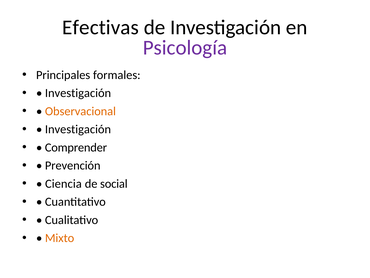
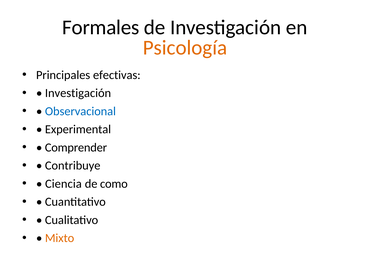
Efectivas: Efectivas -> Formales
Psicología colour: purple -> orange
formales: formales -> efectivas
Observacional colour: orange -> blue
Investigación at (78, 129): Investigación -> Experimental
Prevención: Prevención -> Contribuye
social: social -> como
